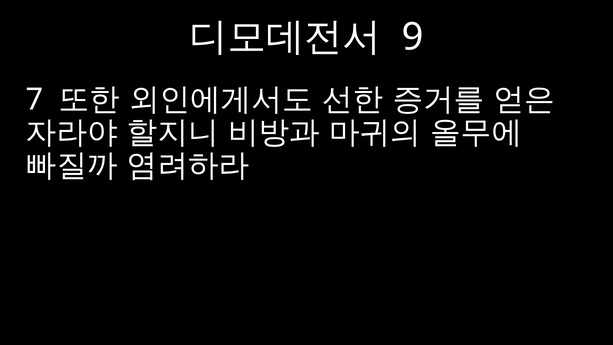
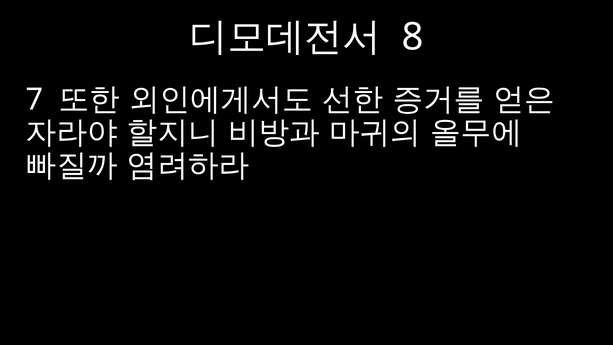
9: 9 -> 8
